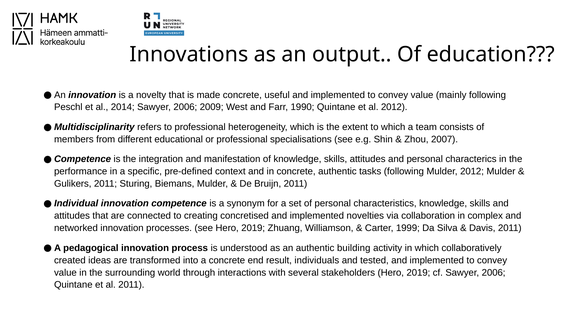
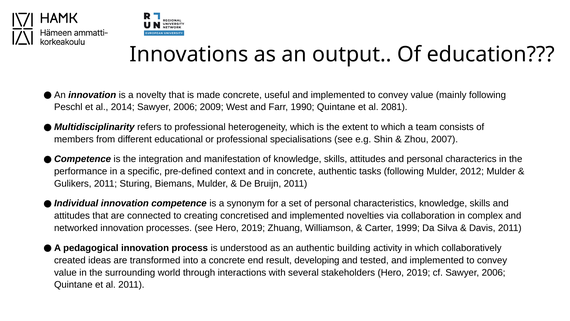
al 2012: 2012 -> 2081
individuals: individuals -> developing
